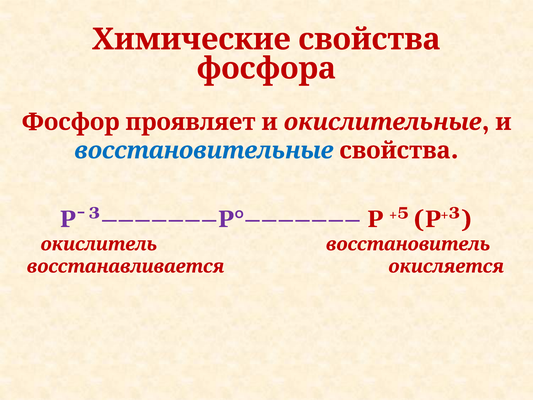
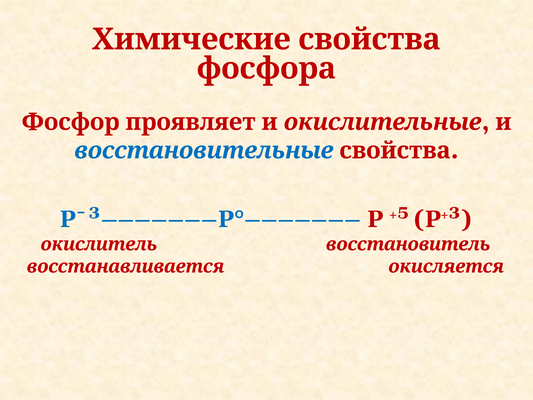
Pˉ³–––––––P°––––––– colour: purple -> blue
